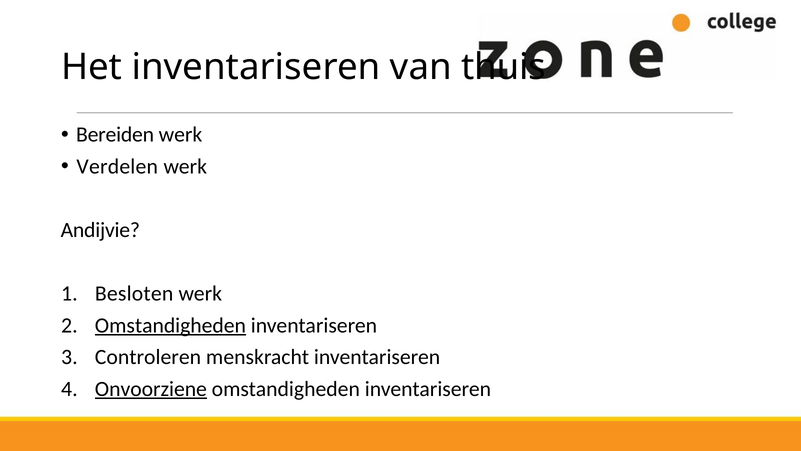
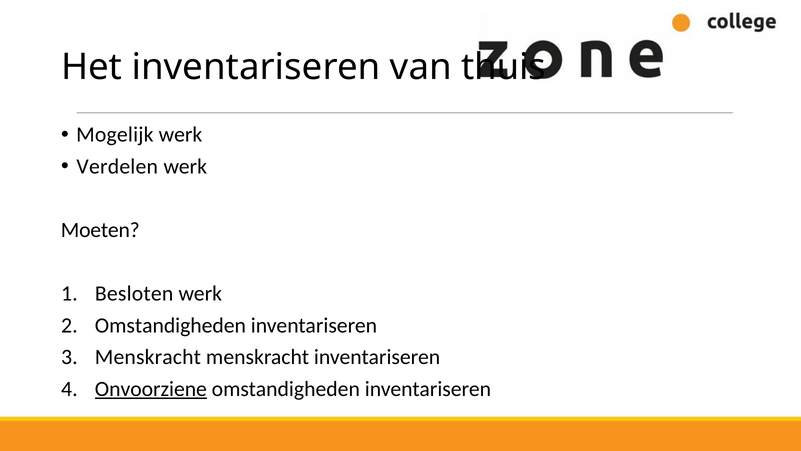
Bereiden: Bereiden -> Mogelijk
Andijvie: Andijvie -> Moeten
Omstandigheden at (170, 325) underline: present -> none
Controleren at (148, 357): Controleren -> Menskracht
